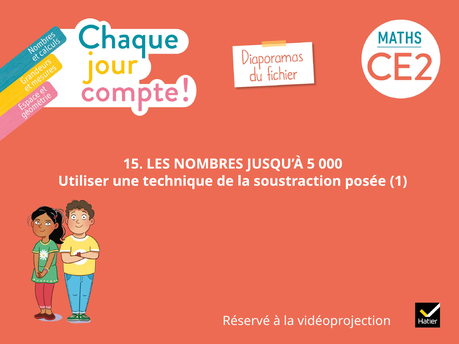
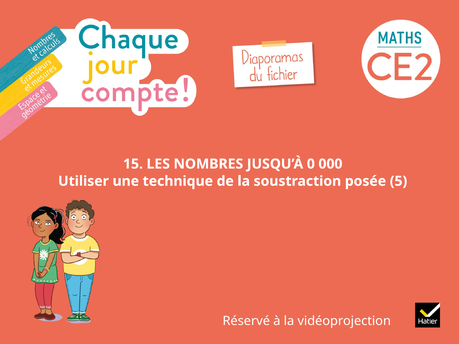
5: 5 -> 0
1: 1 -> 5
